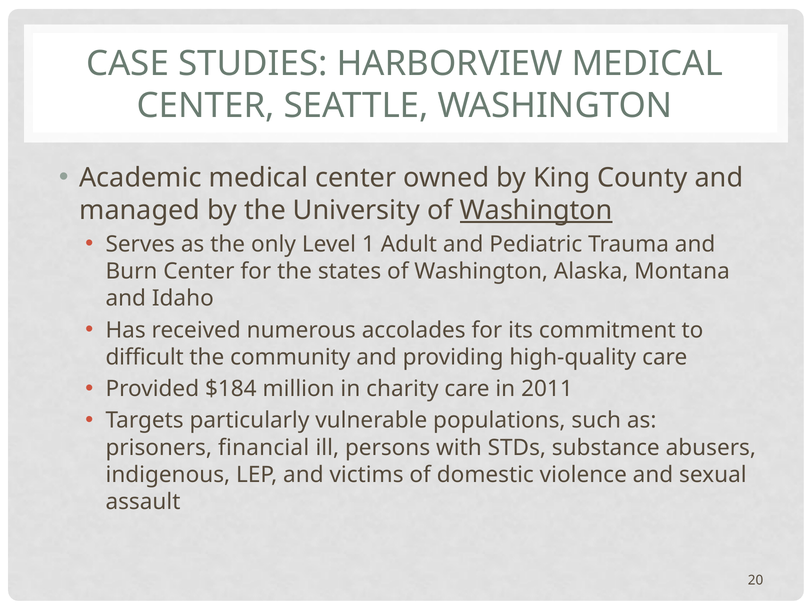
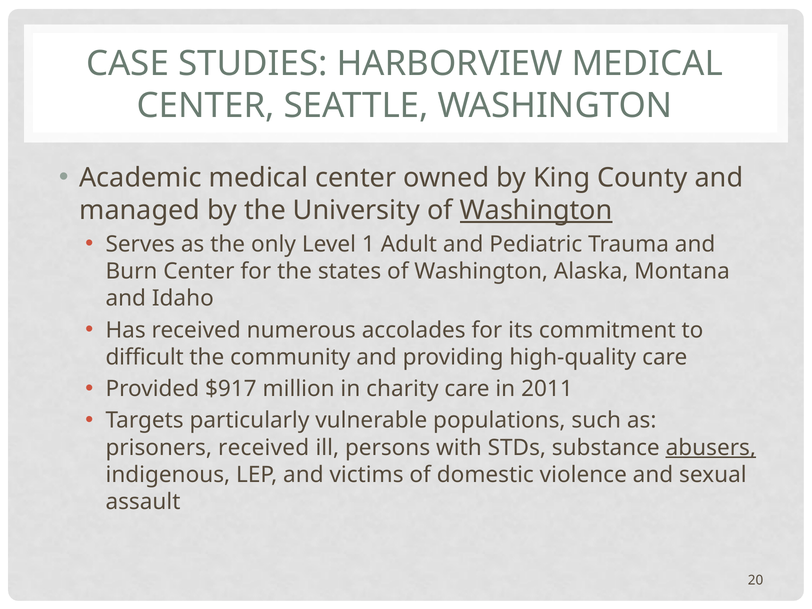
$184: $184 -> $917
prisoners financial: financial -> received
abusers underline: none -> present
